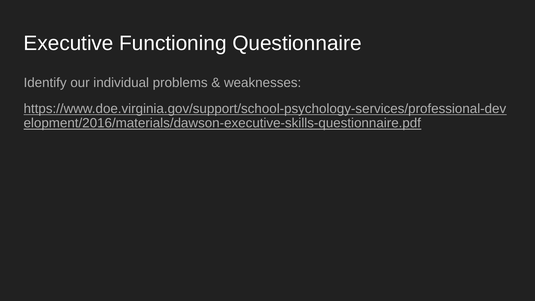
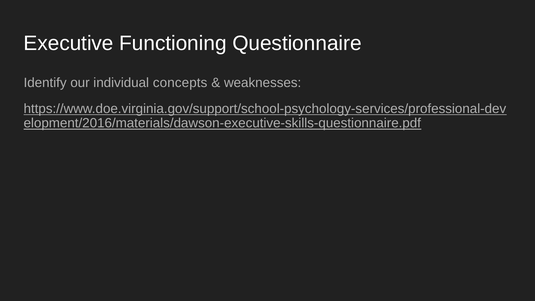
problems: problems -> concepts
